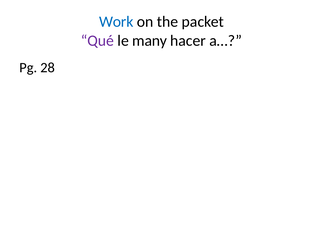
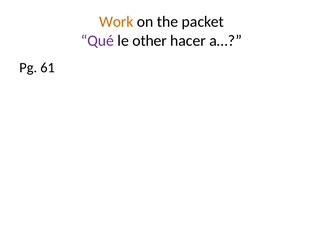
Work colour: blue -> orange
many: many -> other
28: 28 -> 61
